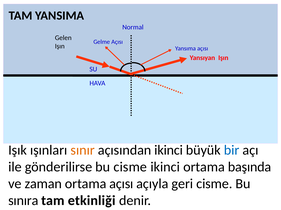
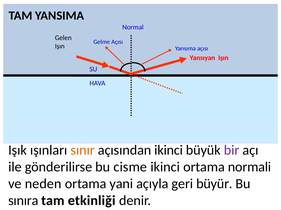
bir colour: blue -> purple
başında: başında -> normali
zaman: zaman -> neden
ortama açısı: açısı -> yani
geri cisme: cisme -> büyür
